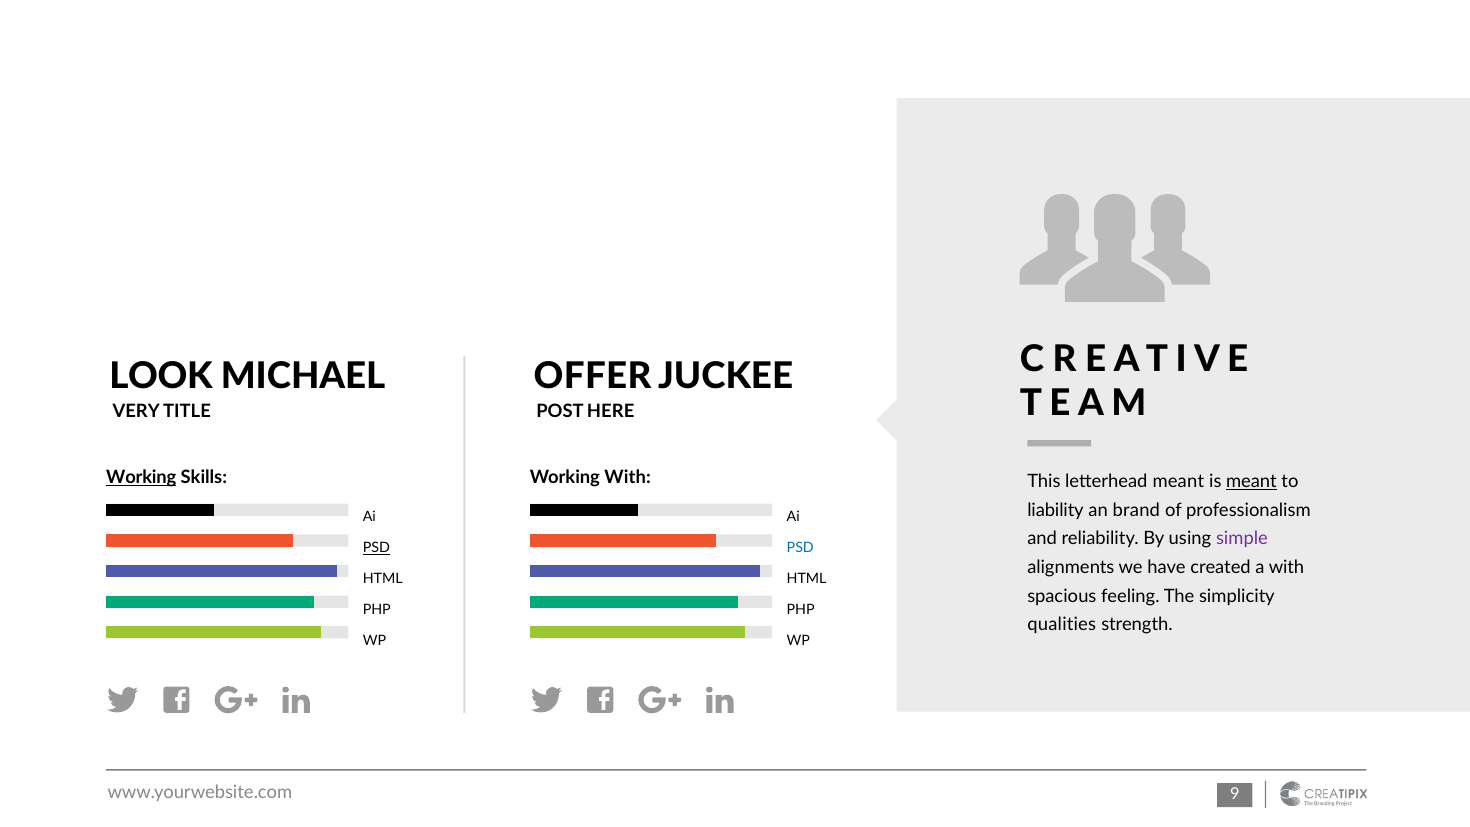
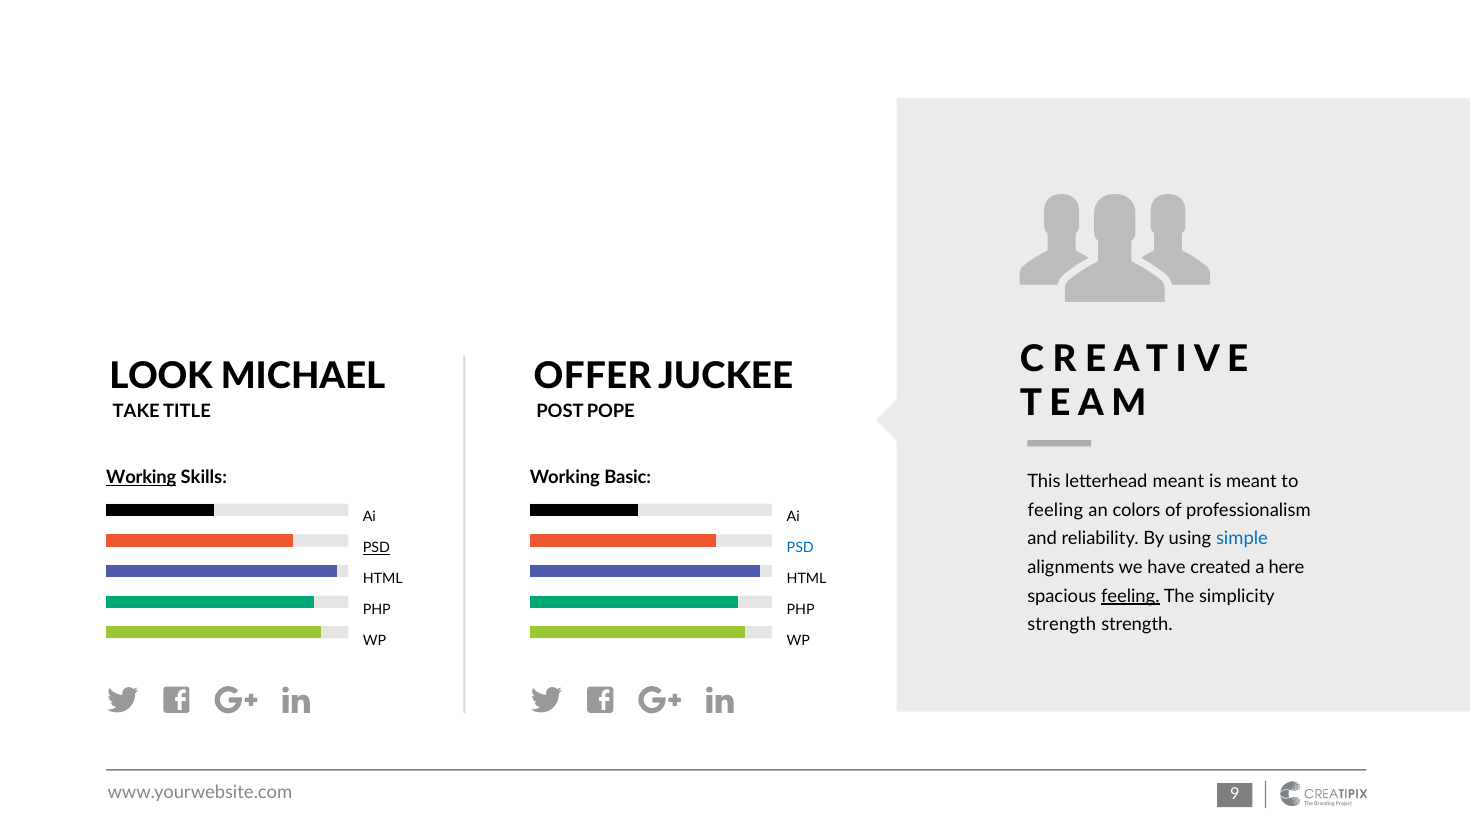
VERY: VERY -> TAKE
HERE: HERE -> POPE
Working With: With -> Basic
meant at (1251, 481) underline: present -> none
liability at (1055, 510): liability -> feeling
brand: brand -> colors
simple colour: purple -> blue
a with: with -> here
feeling at (1130, 596) underline: none -> present
qualities at (1062, 625): qualities -> strength
